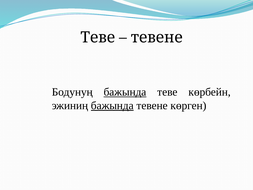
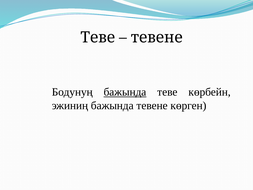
бажында at (112, 105) underline: present -> none
